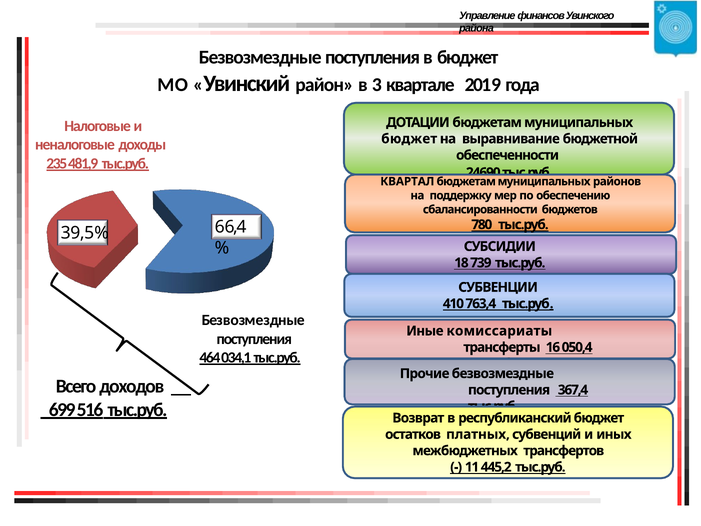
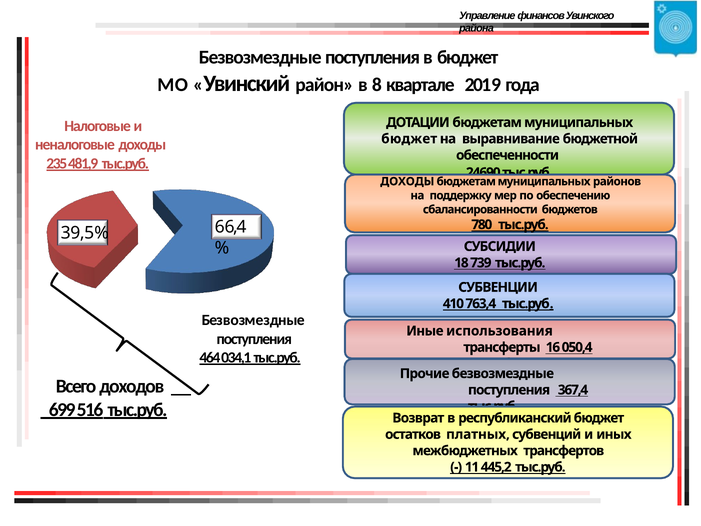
3: 3 -> 8
КВАРТАЛ at (407, 181): КВАРТАЛ -> ДОХОДЫ
комиссариаты: комиссариаты -> использования
